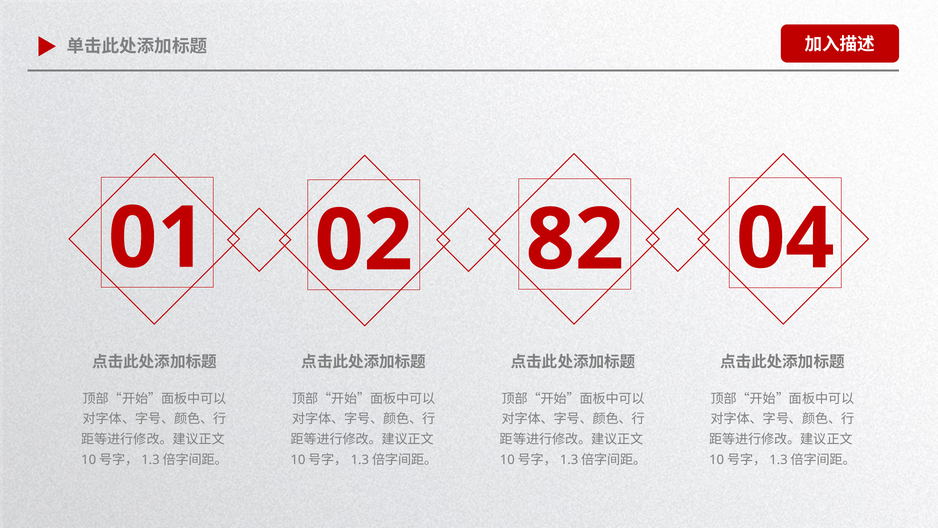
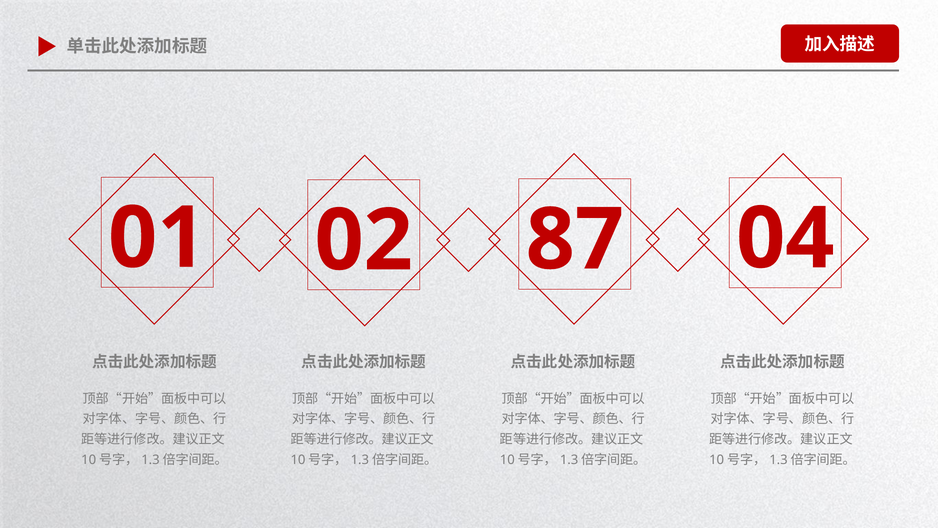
82: 82 -> 87
